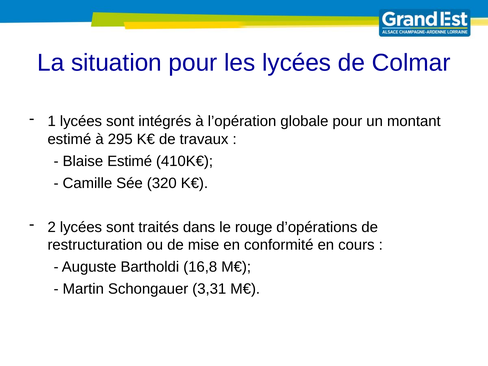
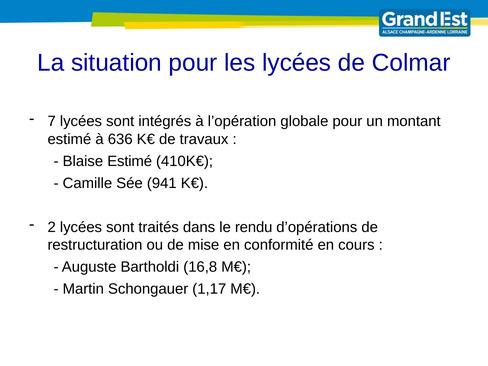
1: 1 -> 7
295: 295 -> 636
320: 320 -> 941
rouge: rouge -> rendu
3,31: 3,31 -> 1,17
